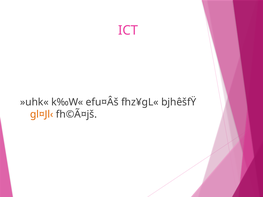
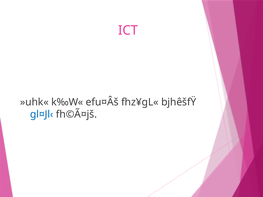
gl¤Jl‹ colour: orange -> blue
